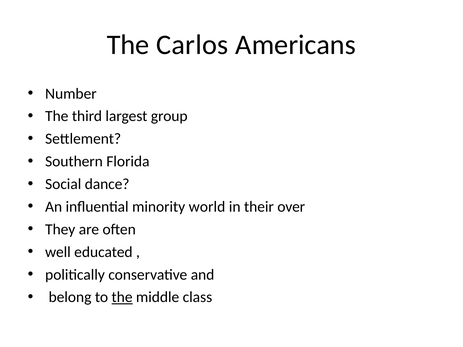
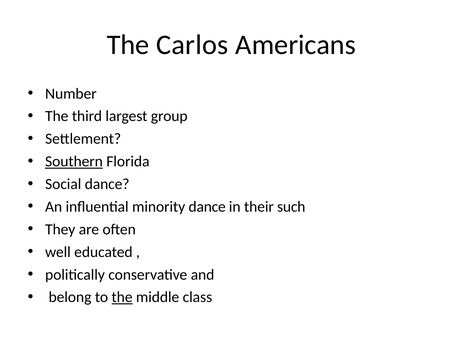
Southern underline: none -> present
minority world: world -> dance
over: over -> such
